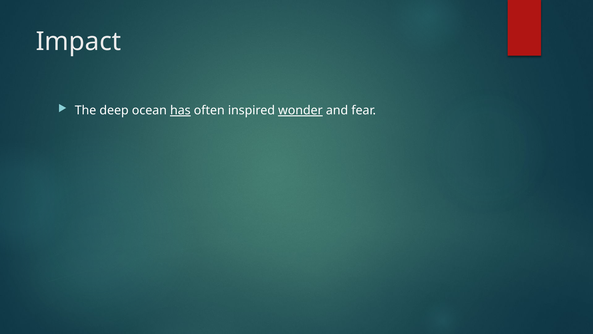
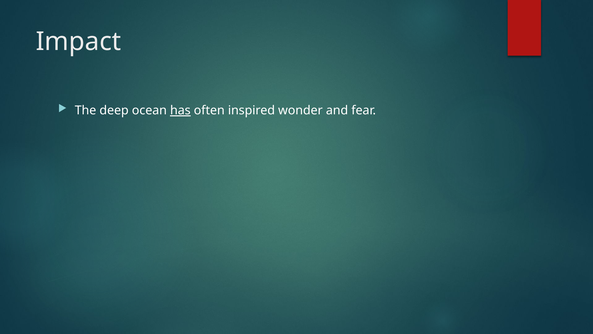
wonder underline: present -> none
